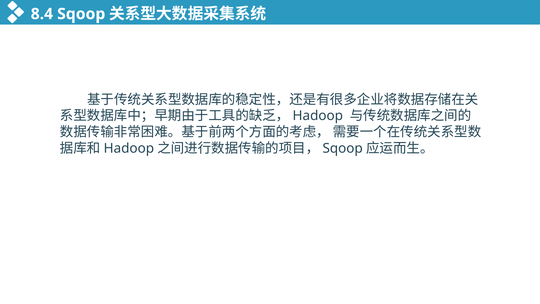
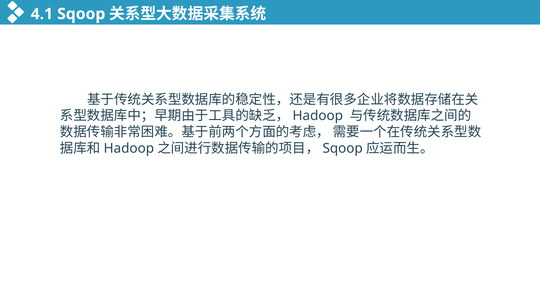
8.4: 8.4 -> 4.1
